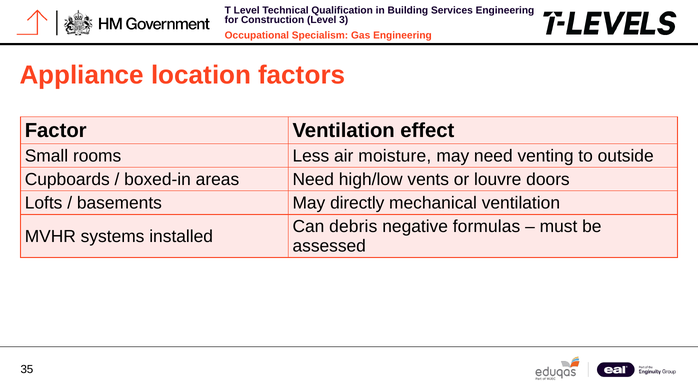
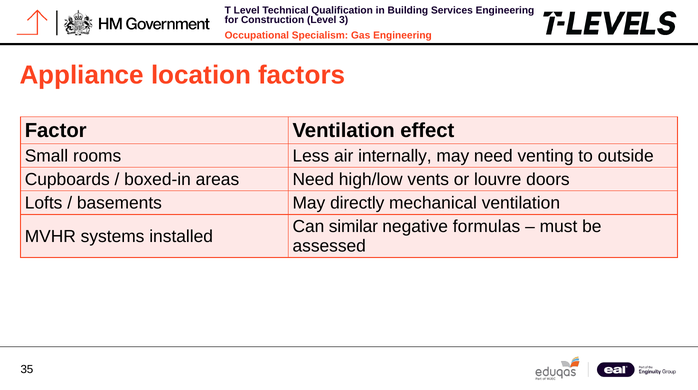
moisture: moisture -> internally
debris: debris -> similar
